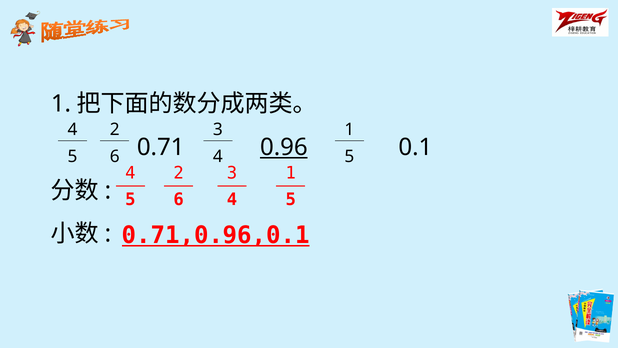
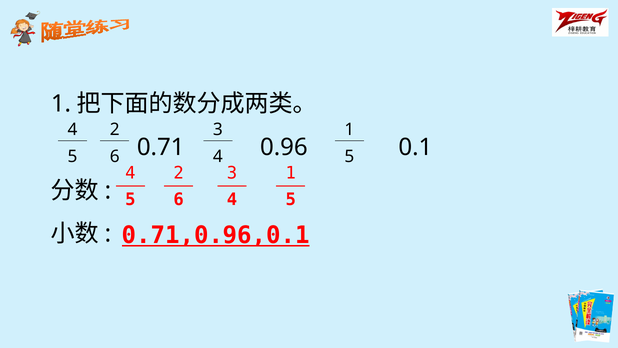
0.96 underline: present -> none
